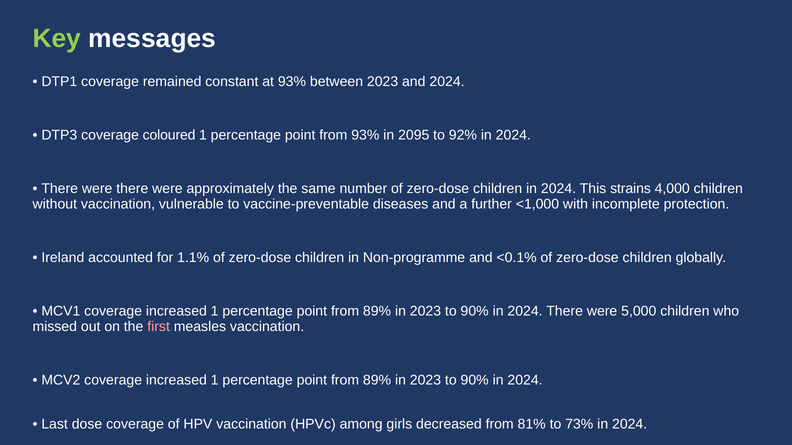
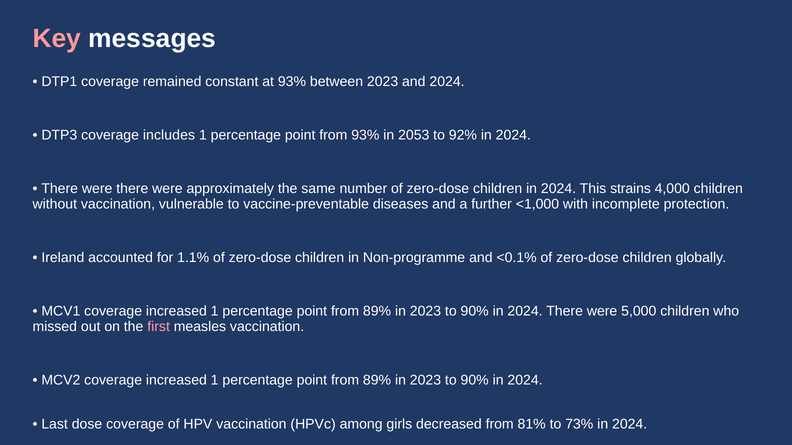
Key colour: light green -> pink
coloured: coloured -> includes
2095: 2095 -> 2053
